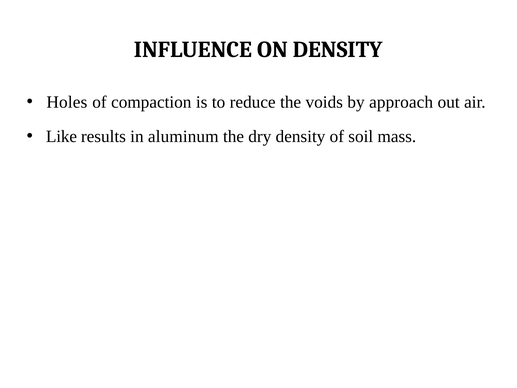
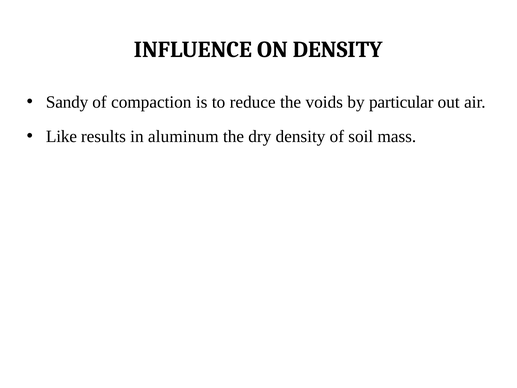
Holes: Holes -> Sandy
approach: approach -> particular
